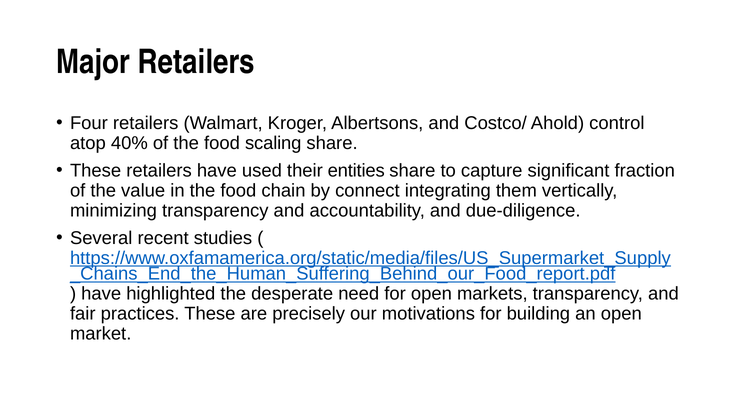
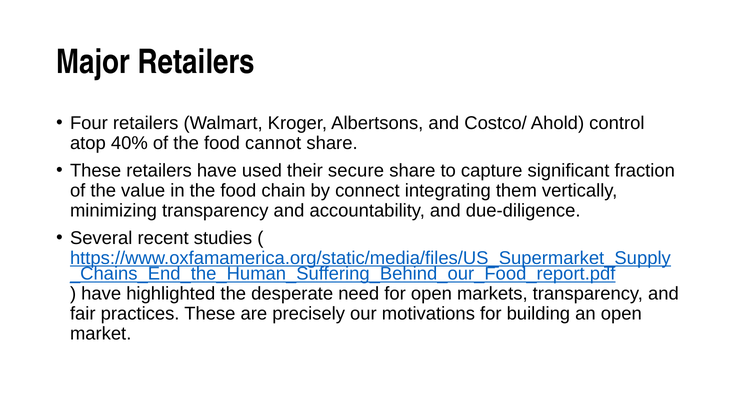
scaling: scaling -> cannot
entities: entities -> secure
